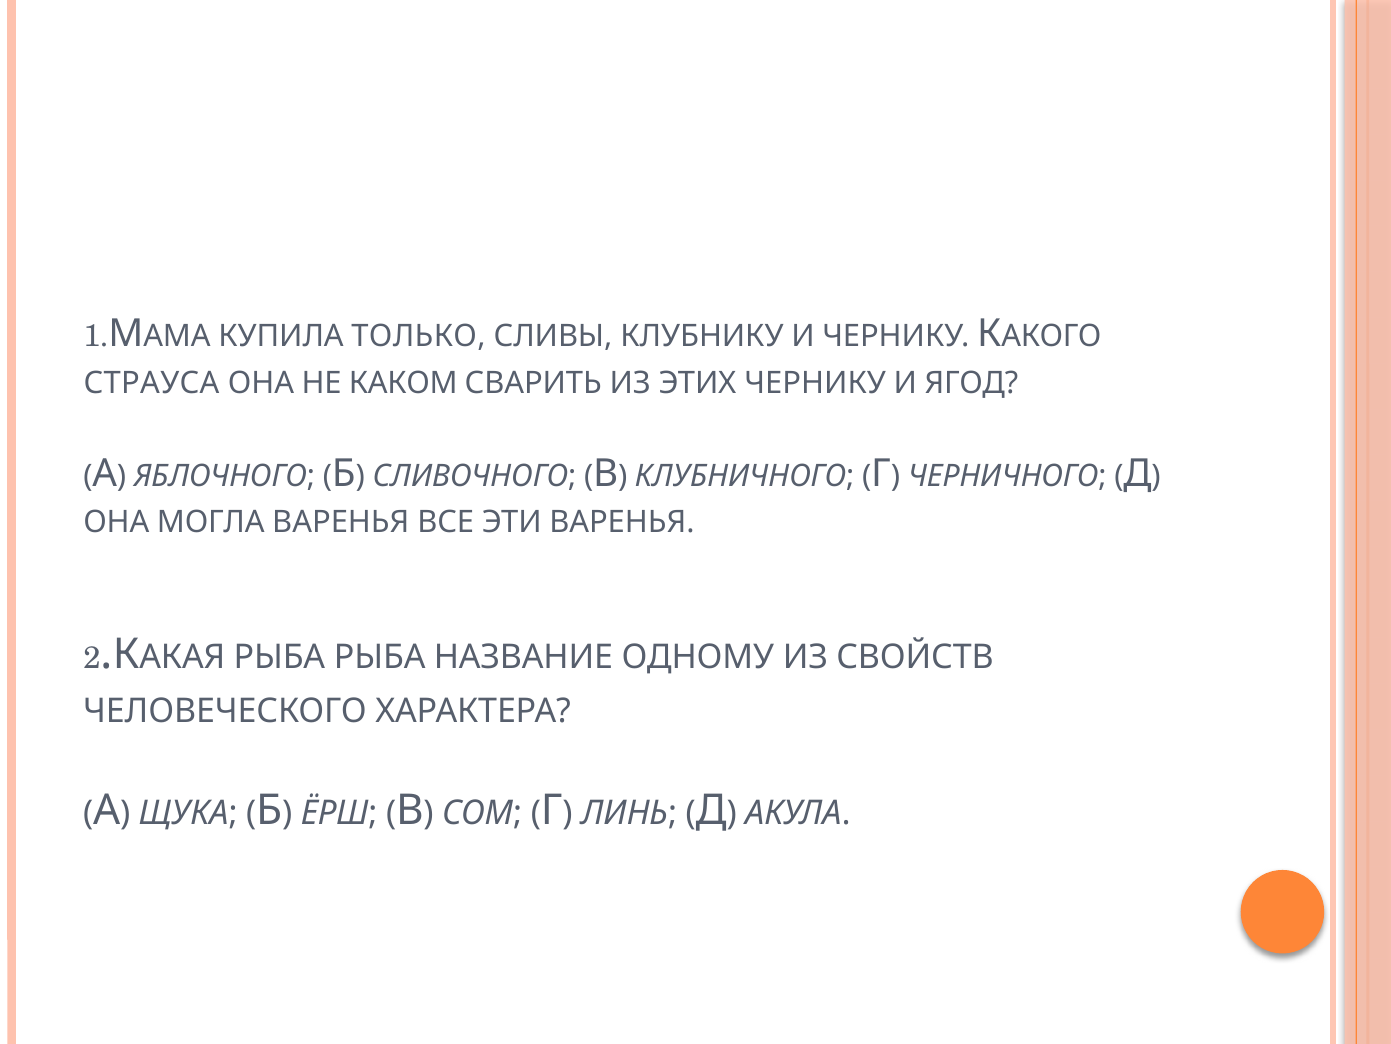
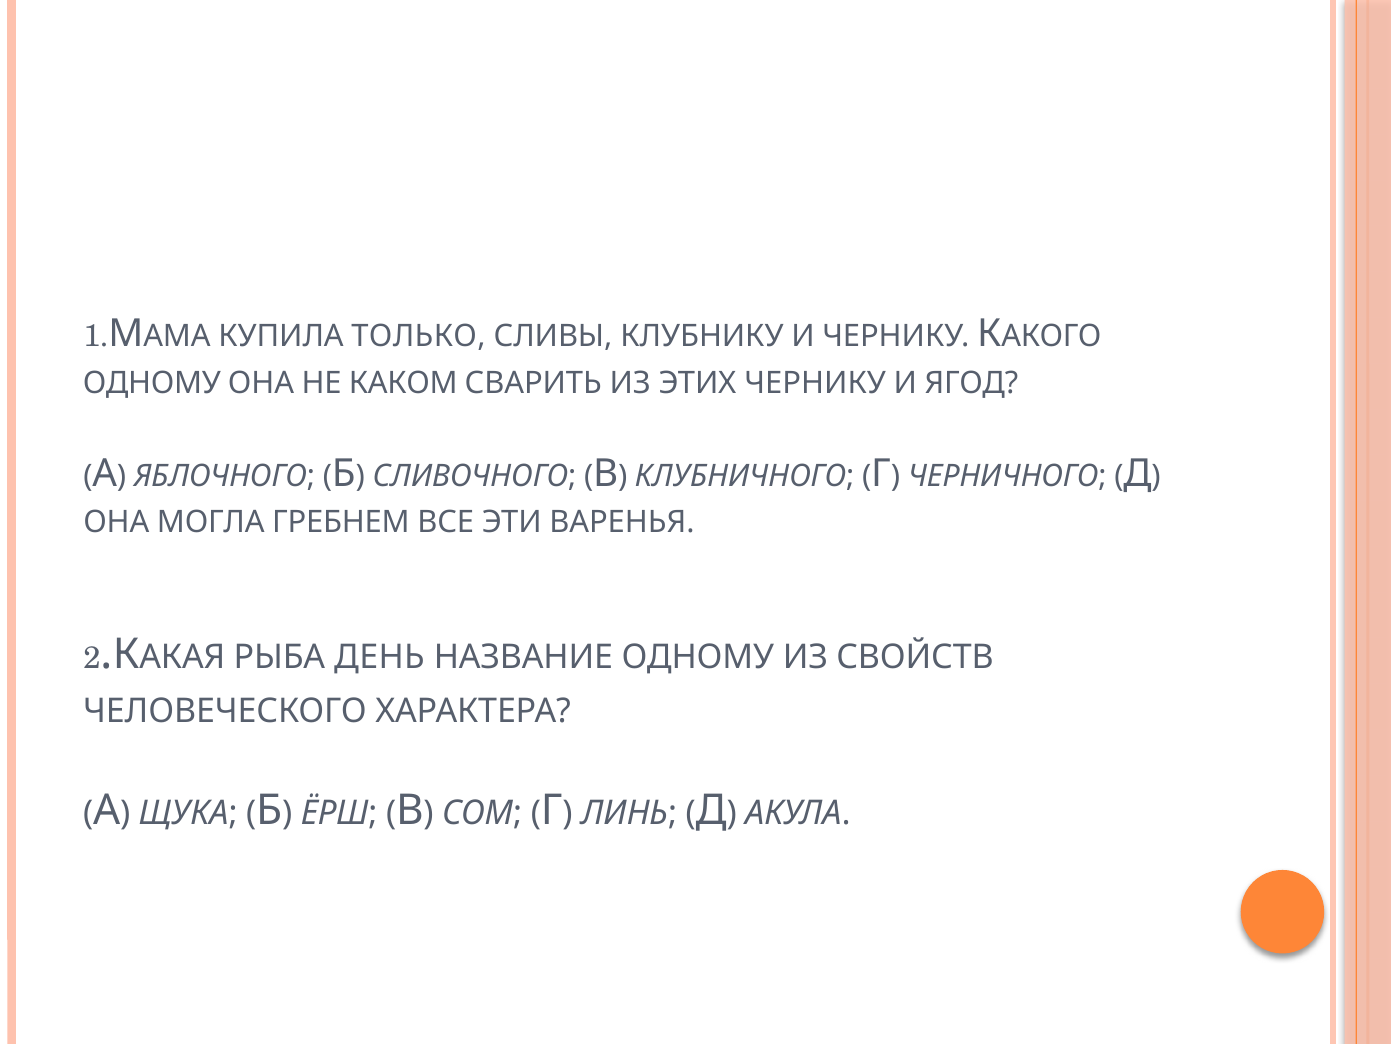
СТРАУСА at (152, 383): СТРАУСА -> ОДНОМУ
МОГЛА ВАРЕНЬЯ: ВАРЕНЬЯ -> ГРЕБНЕМ
РЫБА РЫБА: РЫБА -> ДЕНЬ
